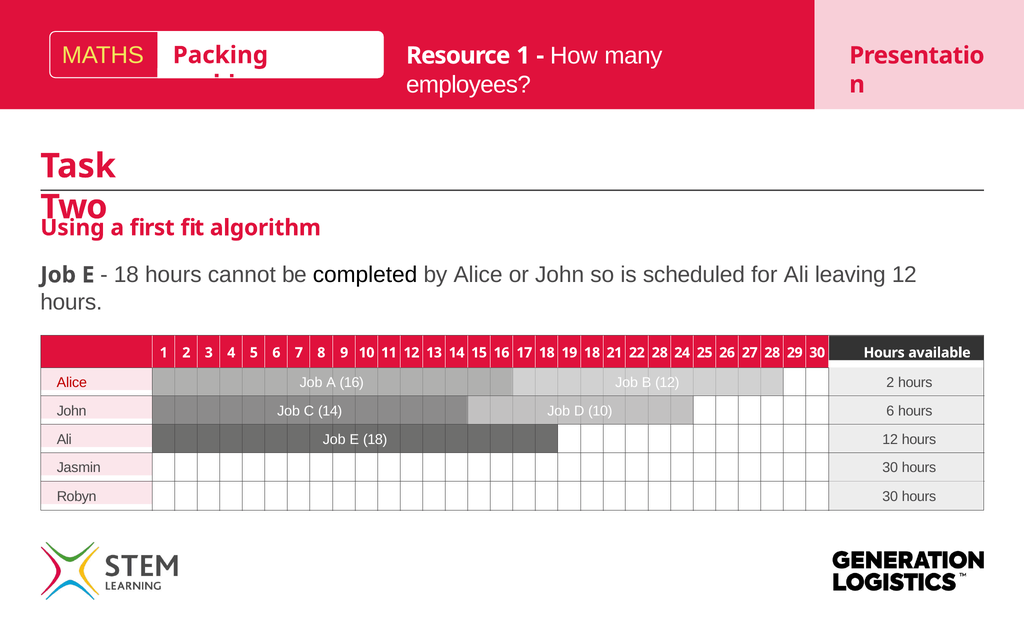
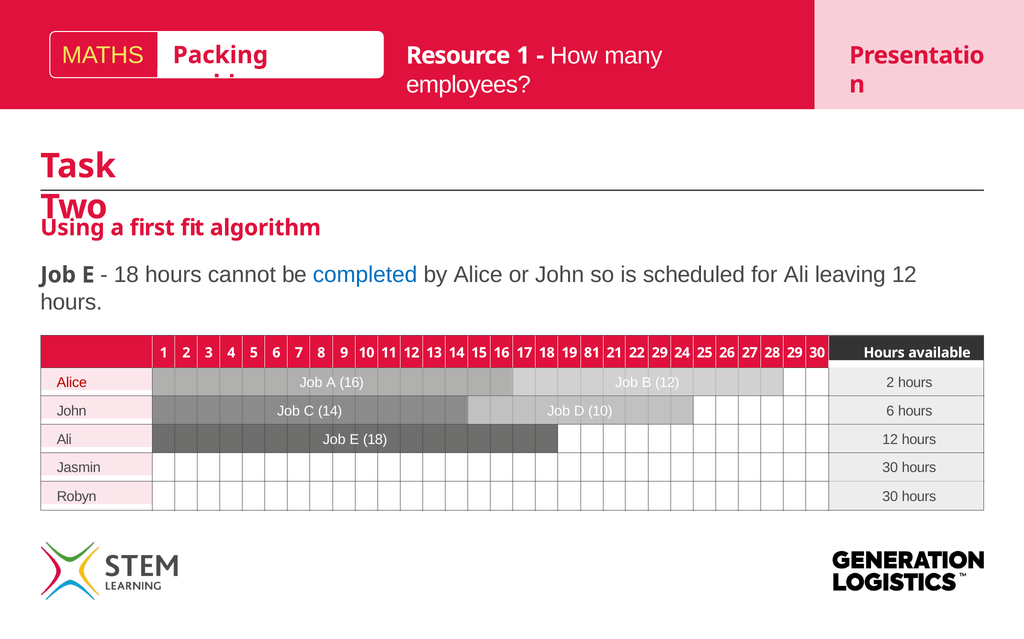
completed colour: black -> blue
6 18: 18 -> 81
9 28: 28 -> 29
